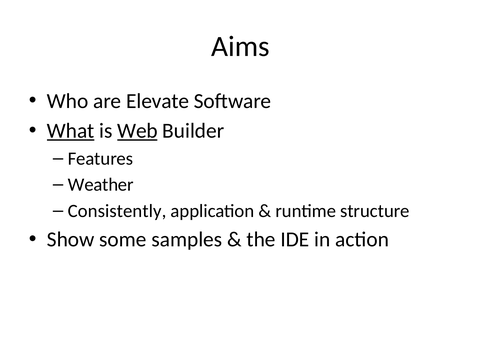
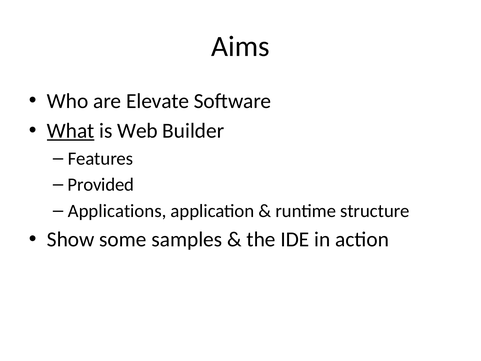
Web underline: present -> none
Weather: Weather -> Provided
Consistently: Consistently -> Applications
